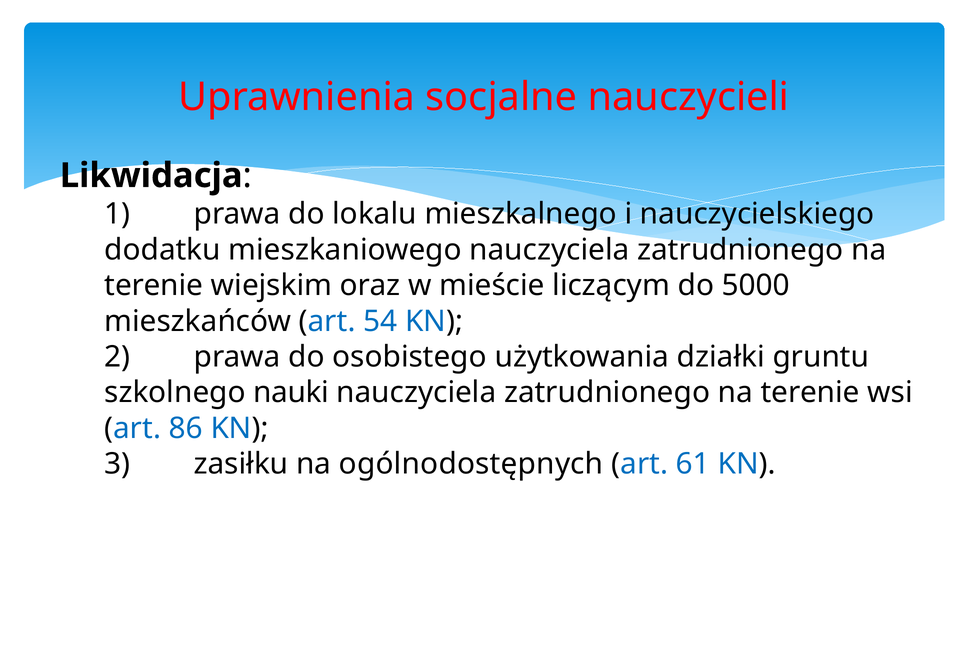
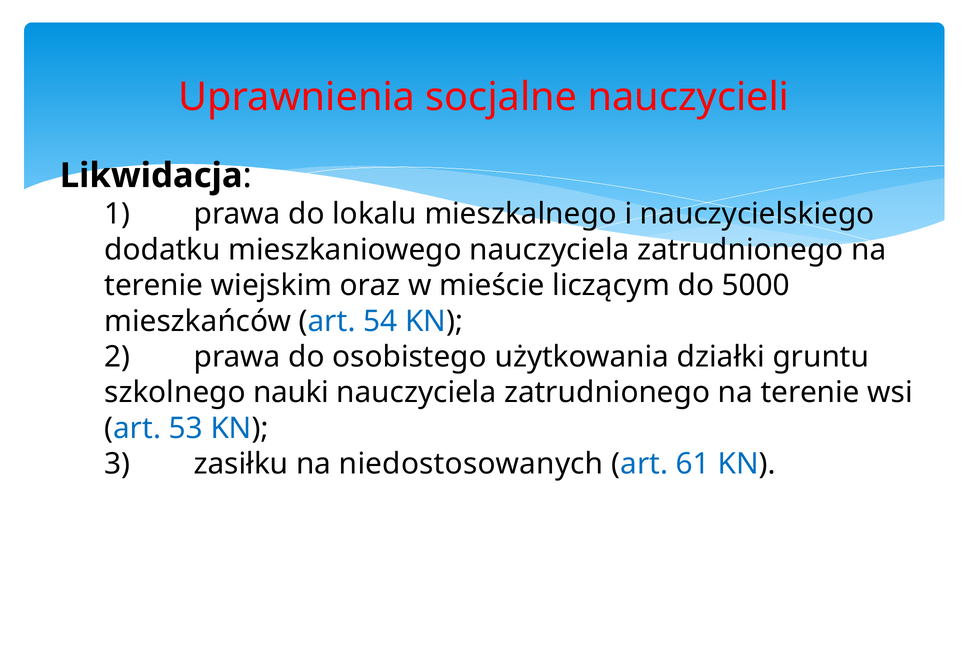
86: 86 -> 53
ogólnodostępnych: ogólnodostępnych -> niedostosowanych
